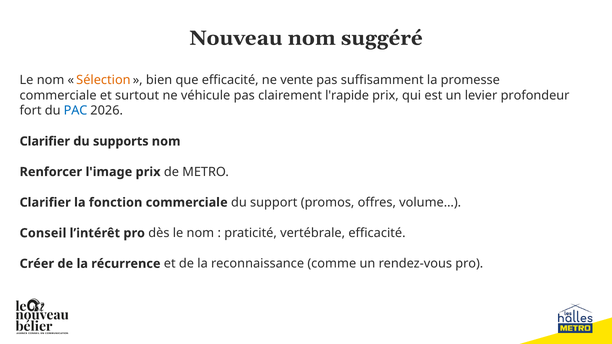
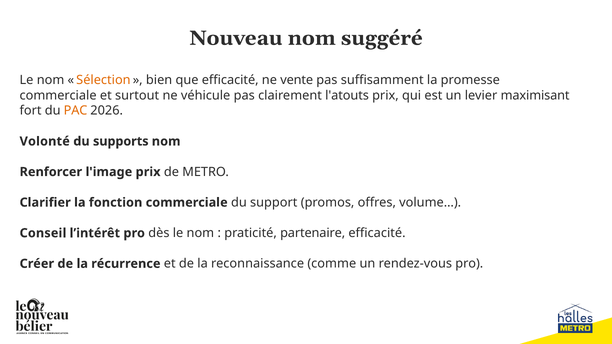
l'rapide: l'rapide -> l'atouts
profondeur: profondeur -> maximisant
PAC colour: blue -> orange
Clarifier at (45, 141): Clarifier -> Volonté
vertébrale: vertébrale -> partenaire
